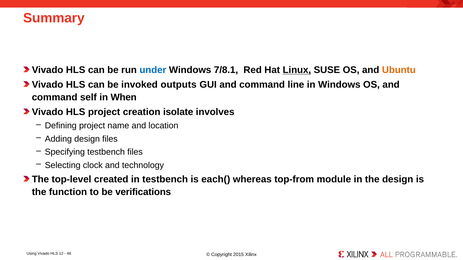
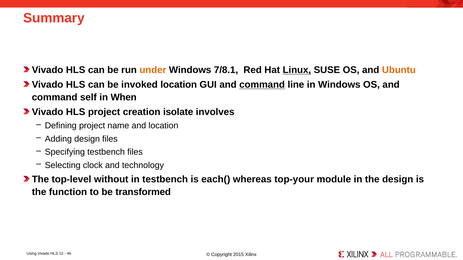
under colour: blue -> orange
invoked outputs: outputs -> location
command at (262, 85) underline: none -> present
created: created -> without
top-from: top-from -> top-your
verifications: verifications -> transformed
